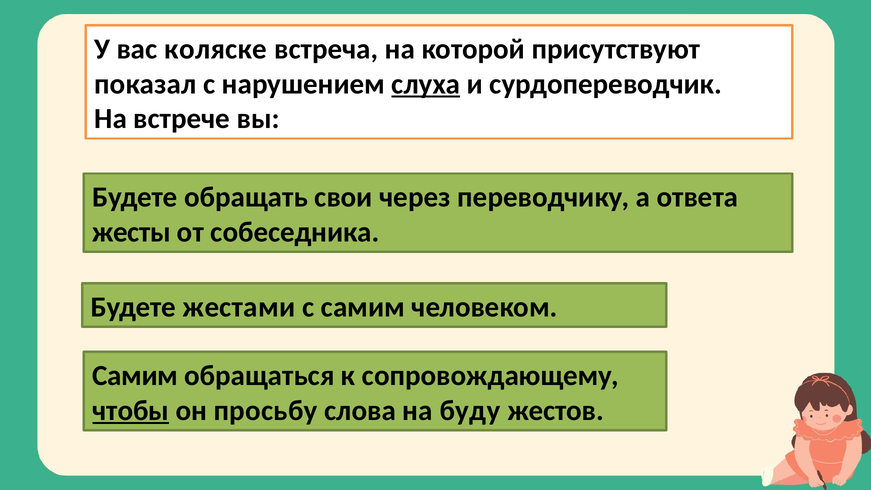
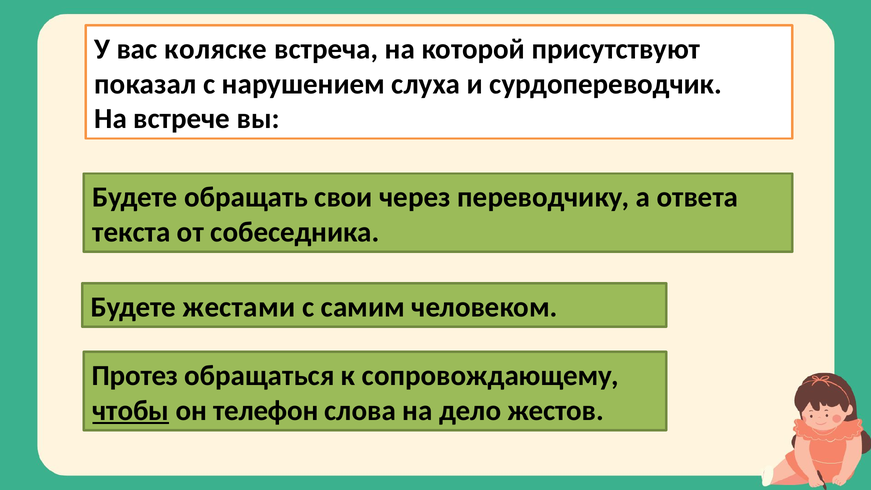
слуха underline: present -> none
жесты: жесты -> текста
Самим at (135, 376): Самим -> Протез
просьбу: просьбу -> телефон
буду: буду -> дело
